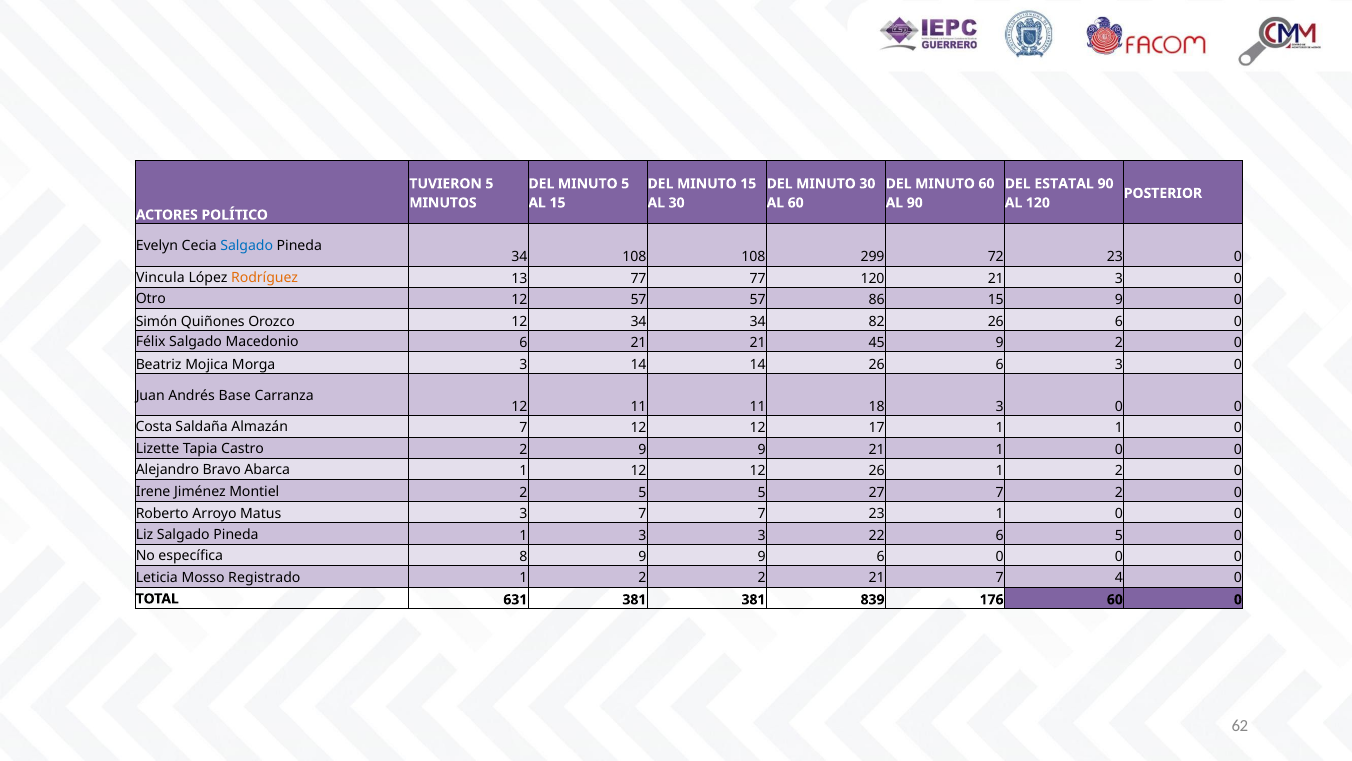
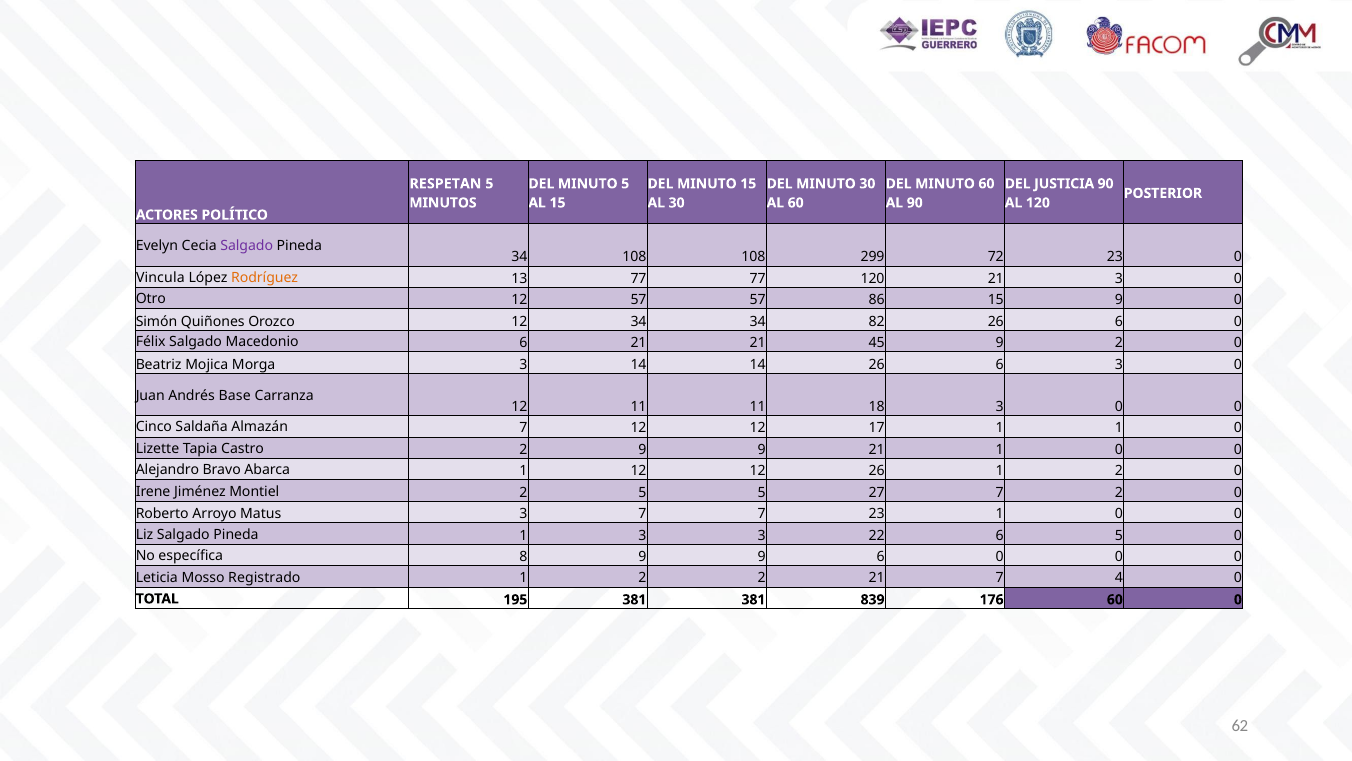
TUVIERON: TUVIERON -> RESPETAN
ESTATAL: ESTATAL -> JUSTICIA
Salgado at (247, 246) colour: blue -> purple
Costa: Costa -> Cinco
631: 631 -> 195
